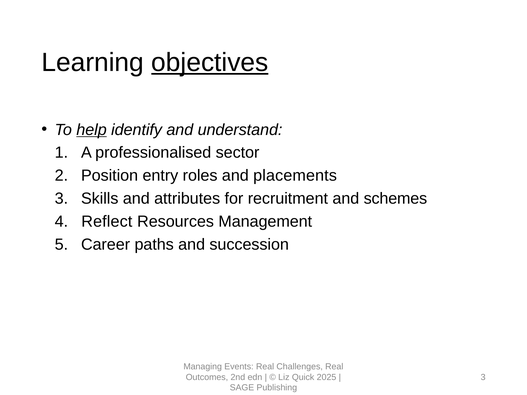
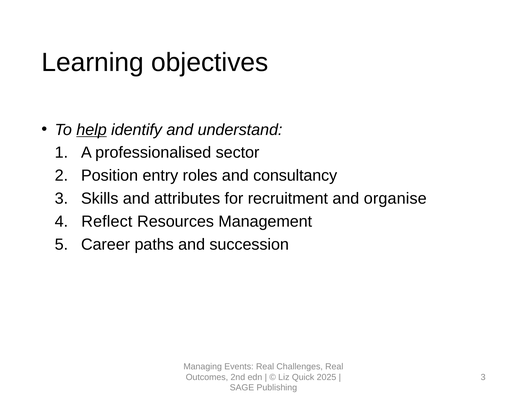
objectives underline: present -> none
placements: placements -> consultancy
schemes: schemes -> organise
